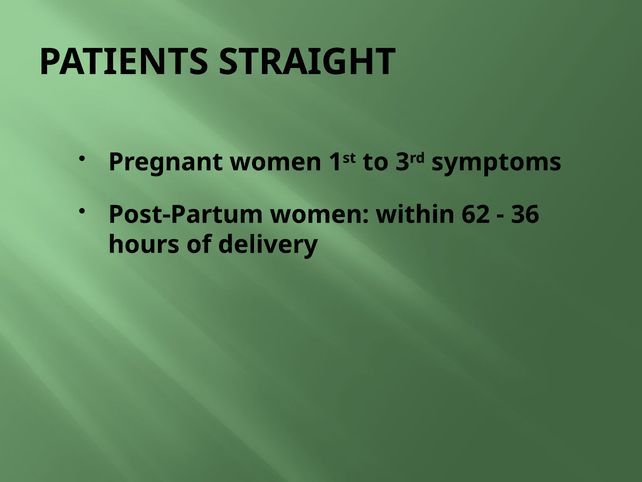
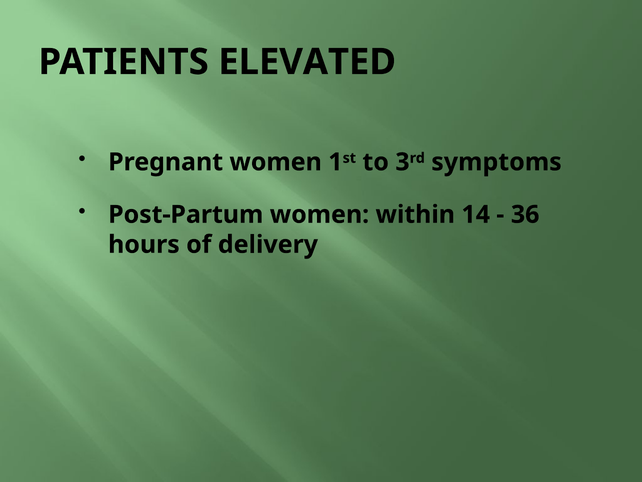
STRAIGHT: STRAIGHT -> ELEVATED
62: 62 -> 14
